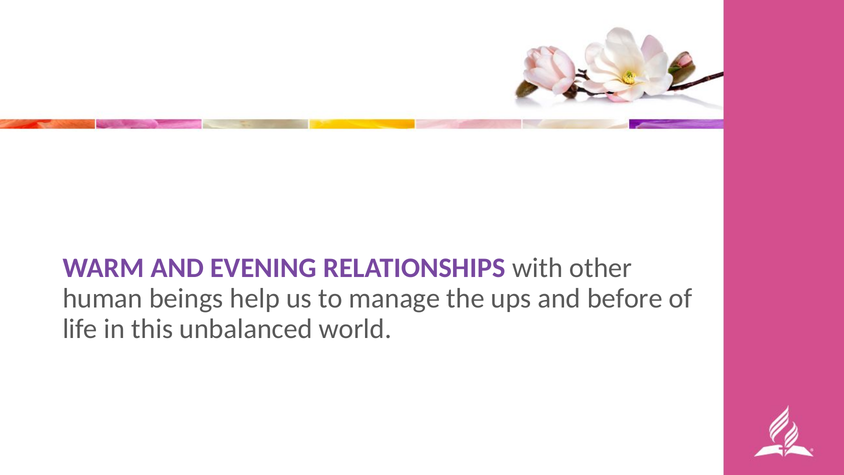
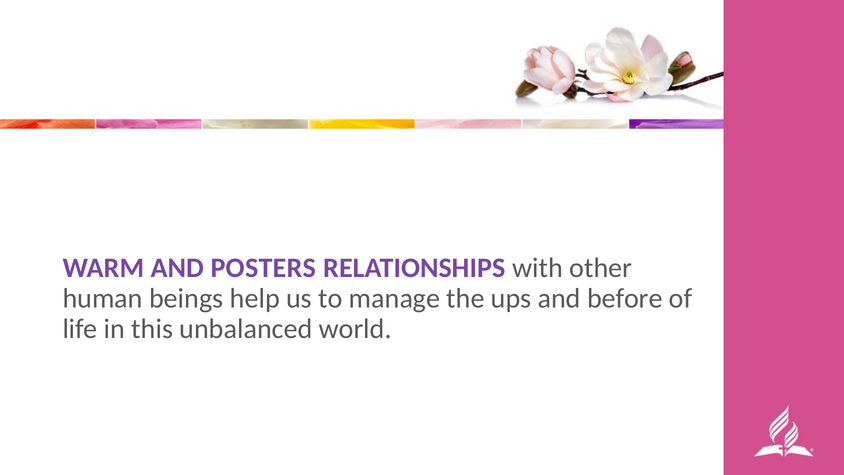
EVENING: EVENING -> POSTERS
